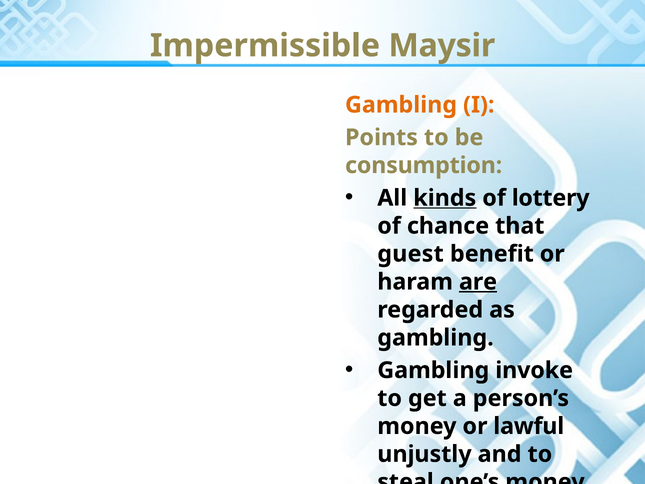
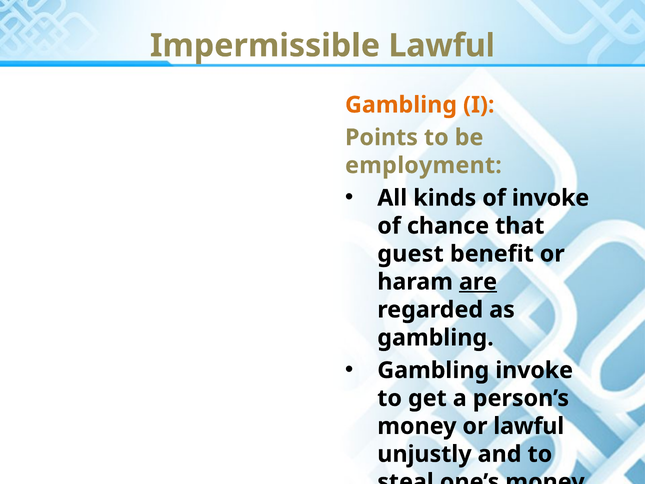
Impermissible Maysir: Maysir -> Lawful
consumption: consumption -> employment
kinds underline: present -> none
of lottery: lottery -> invoke
